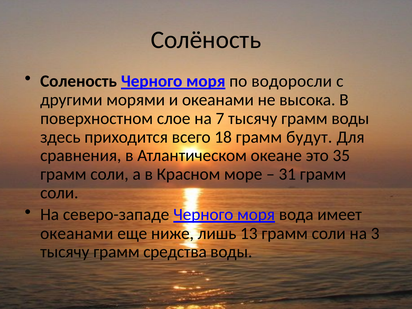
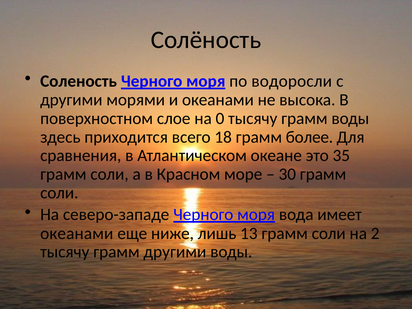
7: 7 -> 0
будут: будут -> более
31: 31 -> 30
3: 3 -> 2
грамм средства: средства -> другими
